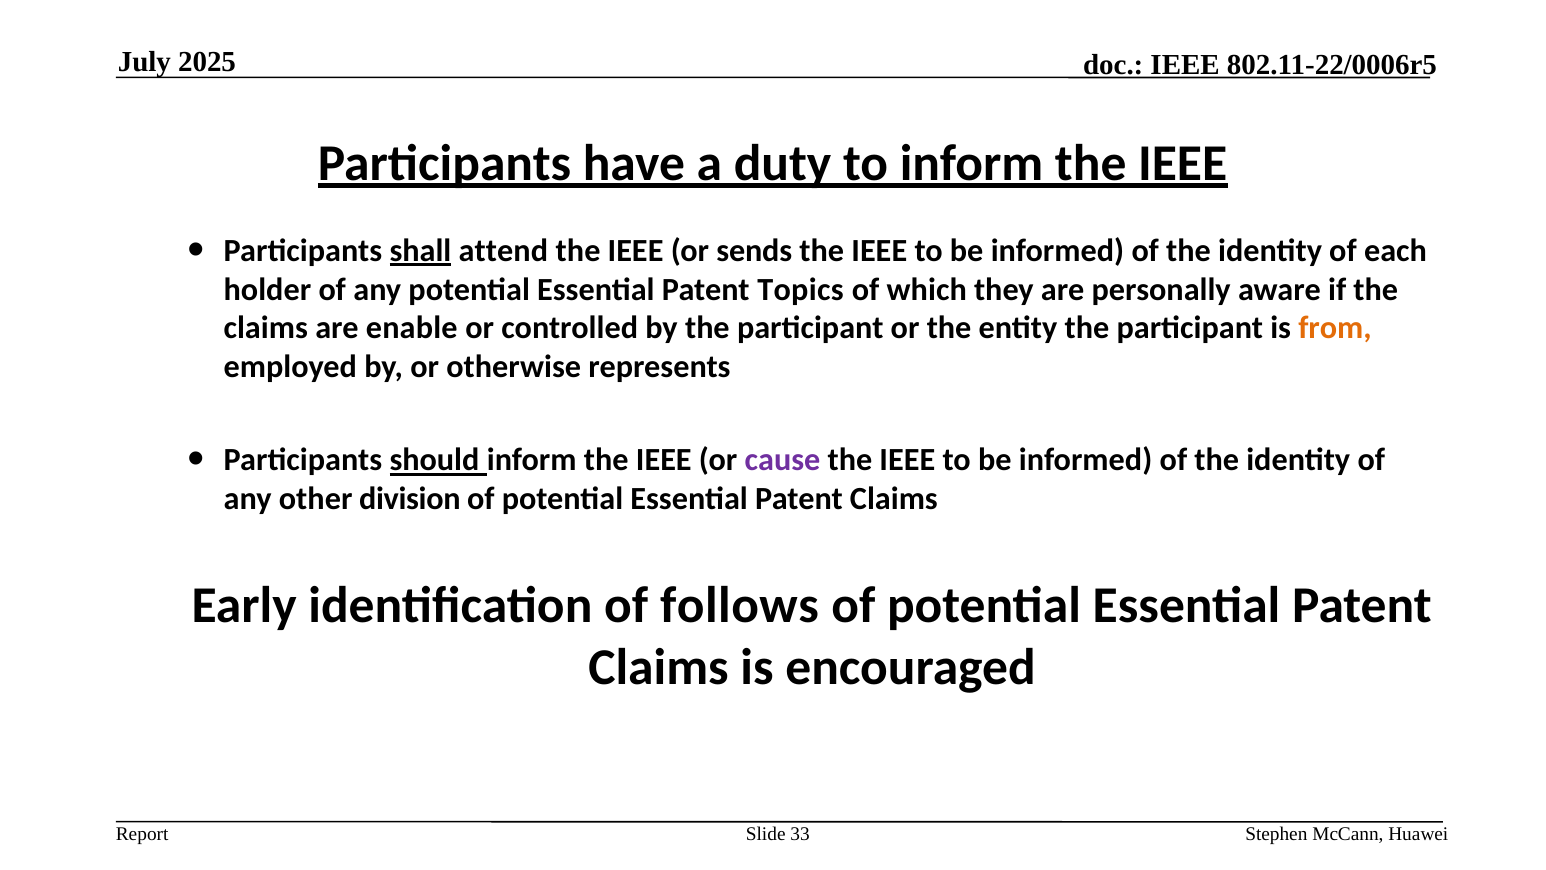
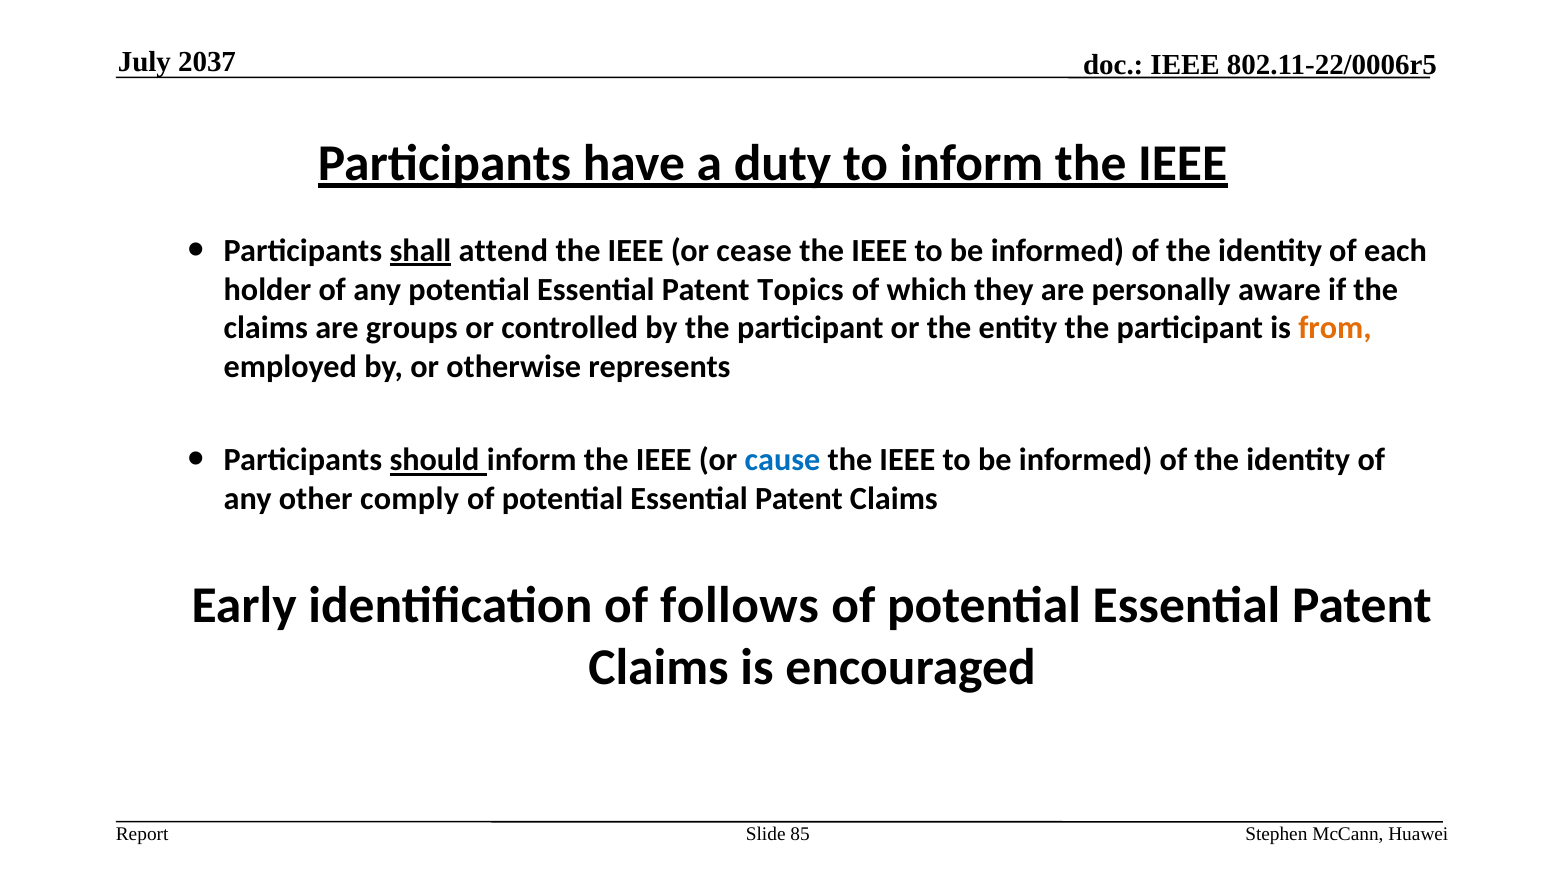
2025: 2025 -> 2037
sends: sends -> cease
enable: enable -> groups
cause colour: purple -> blue
division: division -> comply
33: 33 -> 85
